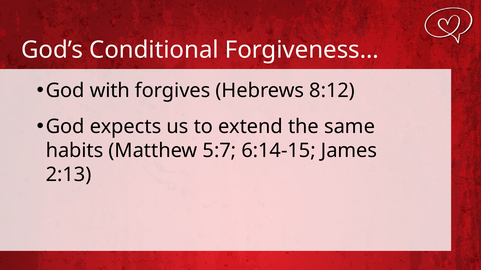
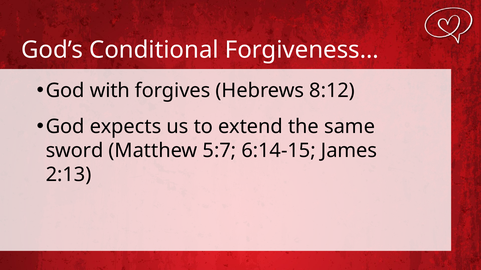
habits: habits -> sword
